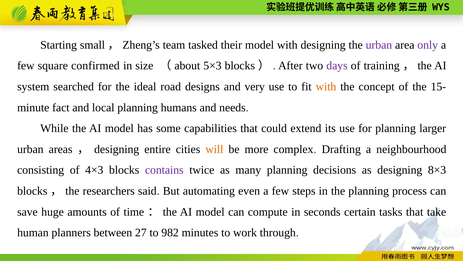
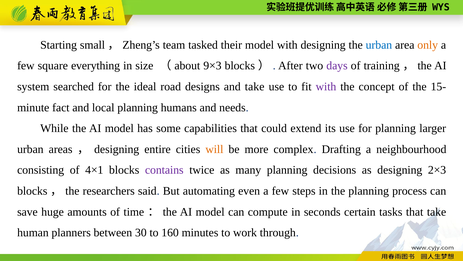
urban at (379, 45) colour: purple -> blue
only colour: purple -> orange
confirmed: confirmed -> everything
5×3: 5×3 -> 9×3
and very: very -> take
with at (326, 86) colour: orange -> purple
4×3: 4×3 -> 4×1
8×3: 8×3 -> 2×3
27: 27 -> 30
982: 982 -> 160
